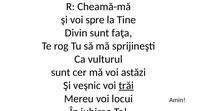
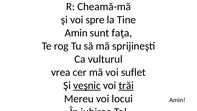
Divin at (76, 33): Divin -> Amin
sunt at (61, 72): sunt -> vrea
astăzi: astăzi -> suflet
veşnic underline: none -> present
